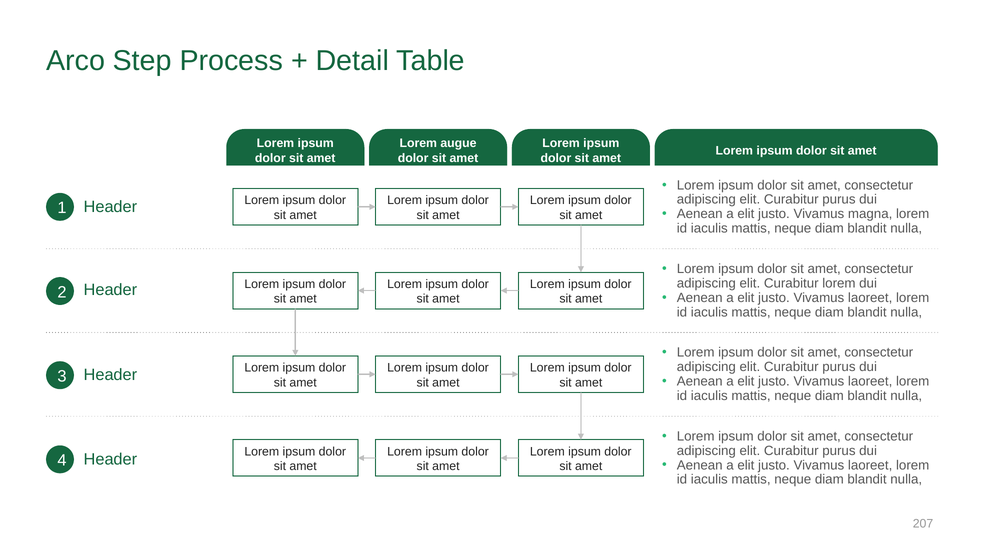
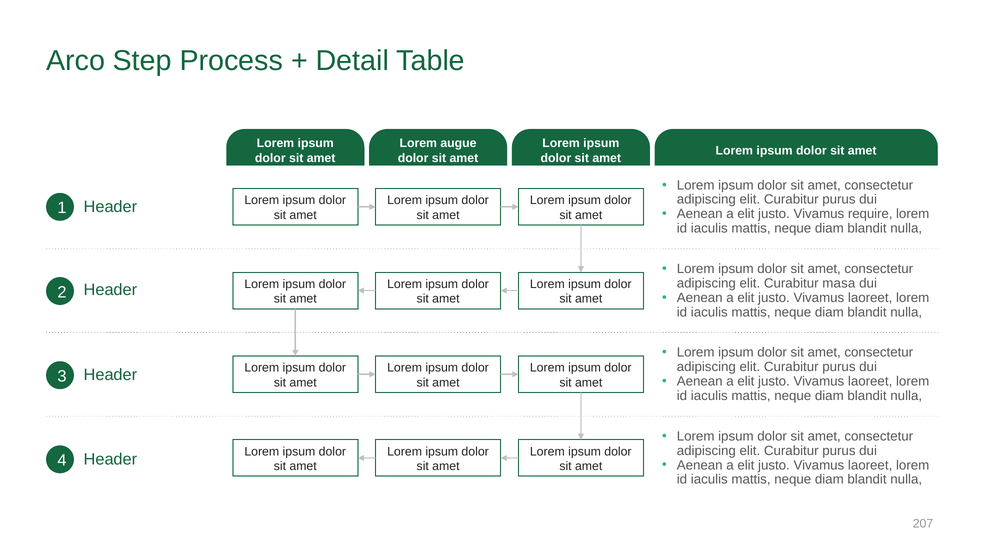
magna: magna -> require
Curabitur lorem: lorem -> masa
